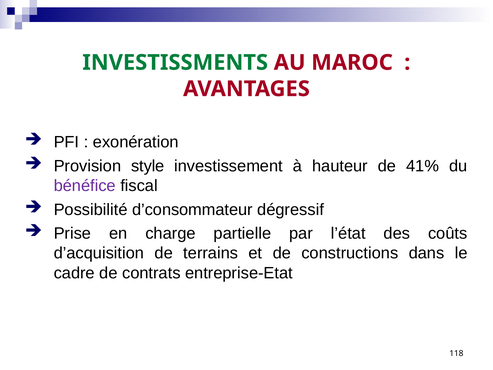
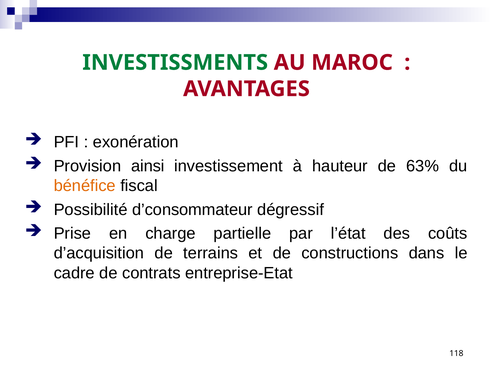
style: style -> ainsi
41%: 41% -> 63%
bénéfice colour: purple -> orange
